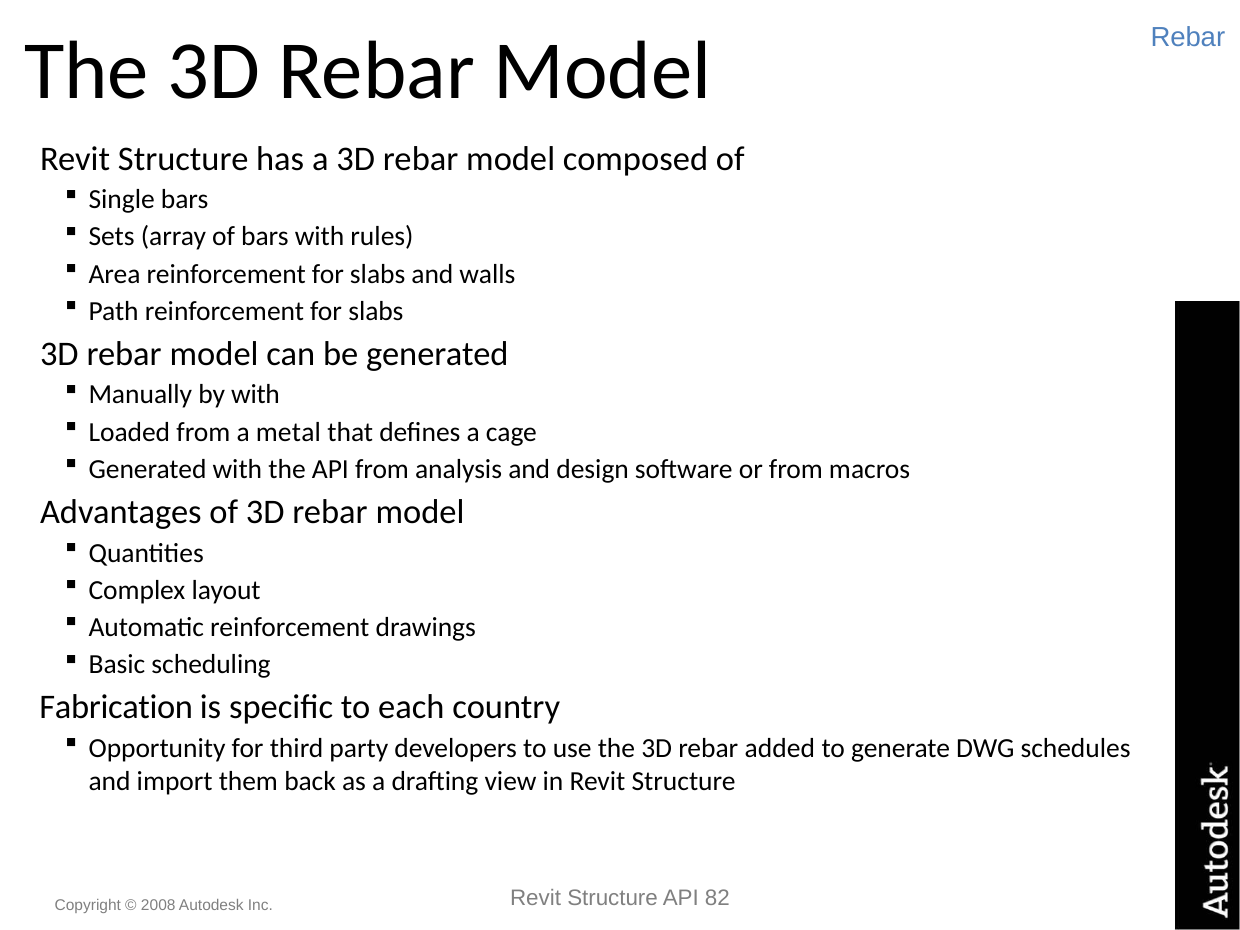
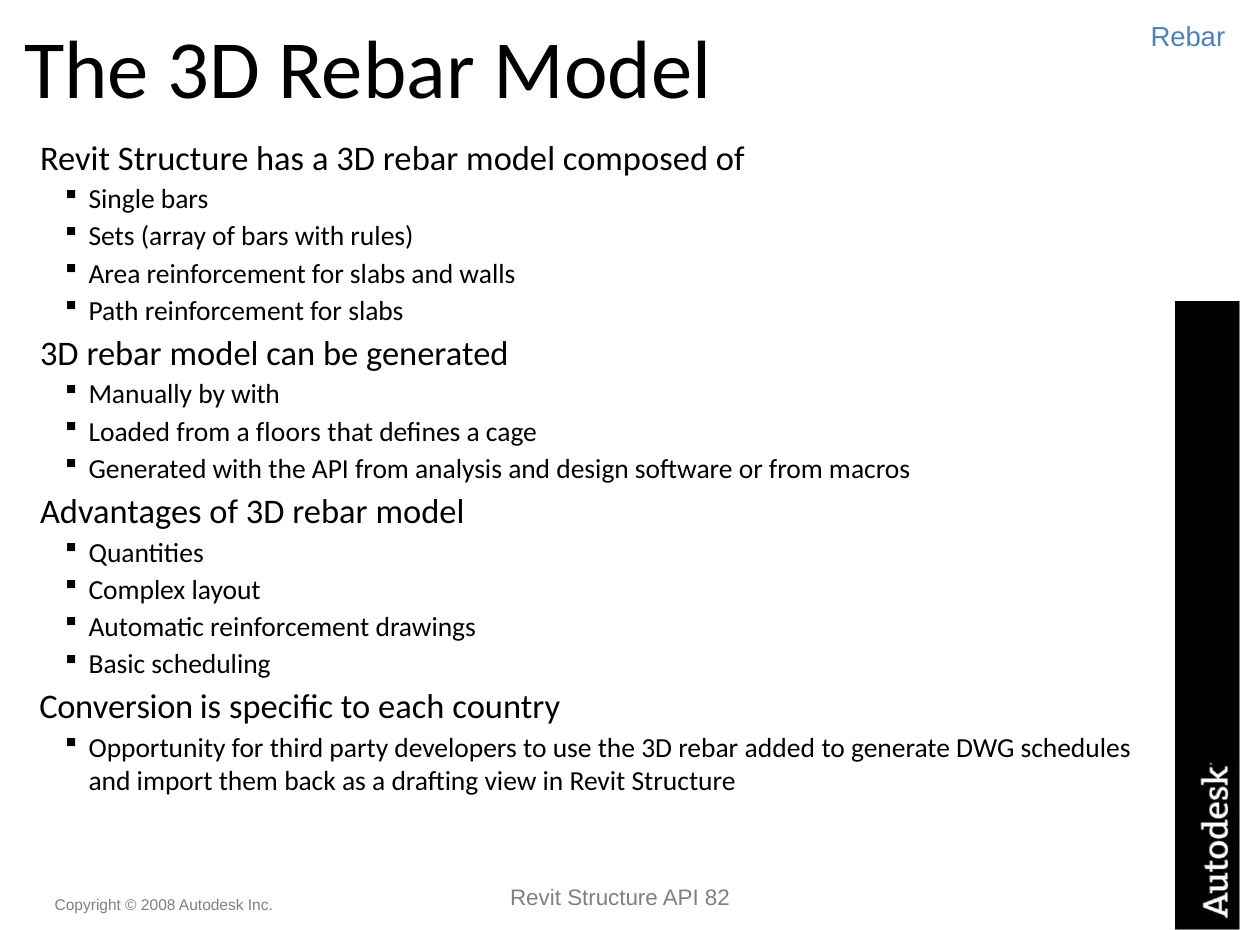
metal: metal -> floors
Fabrication: Fabrication -> Conversion
